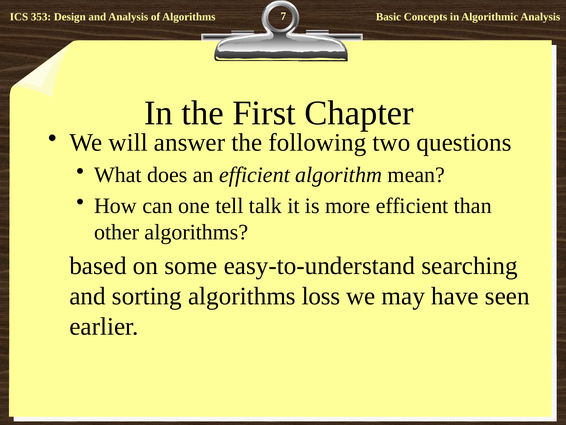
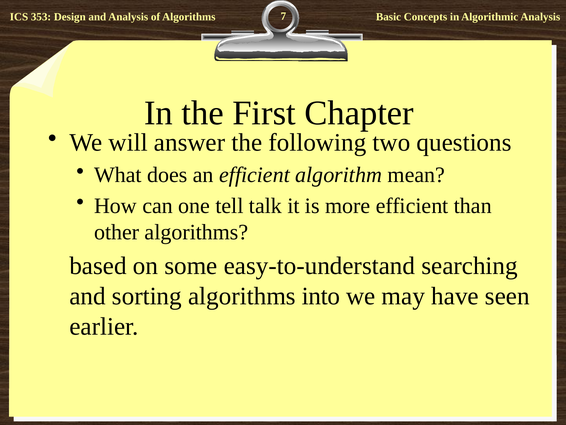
loss: loss -> into
